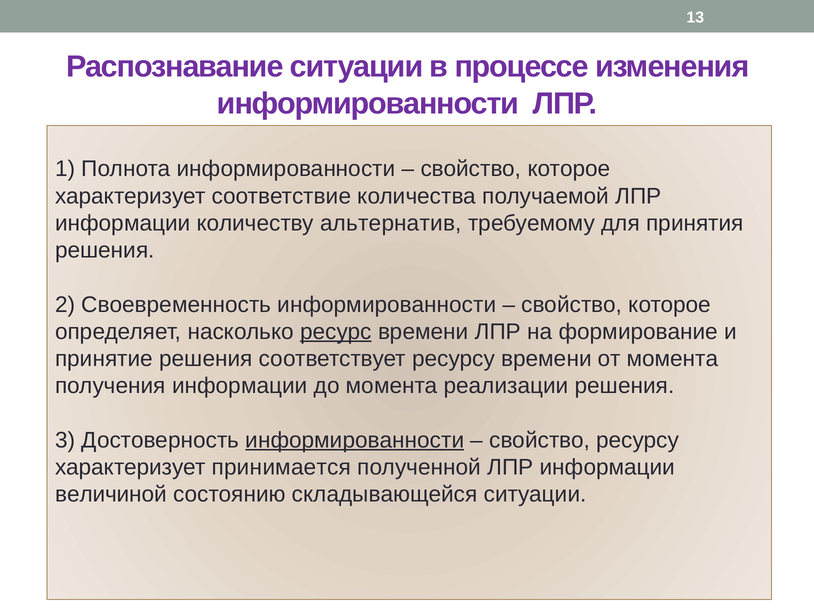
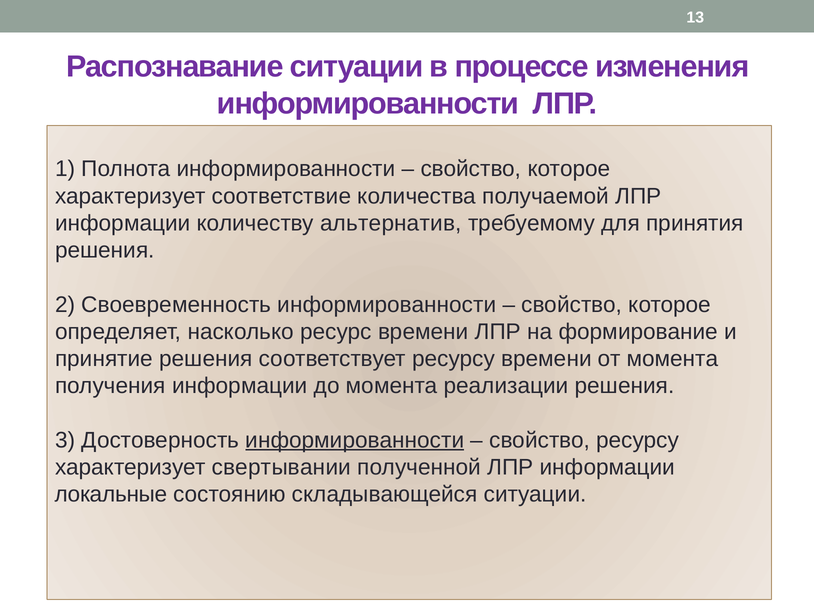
ресурс underline: present -> none
принимается: принимается -> свертывании
величиной: величиной -> локальные
